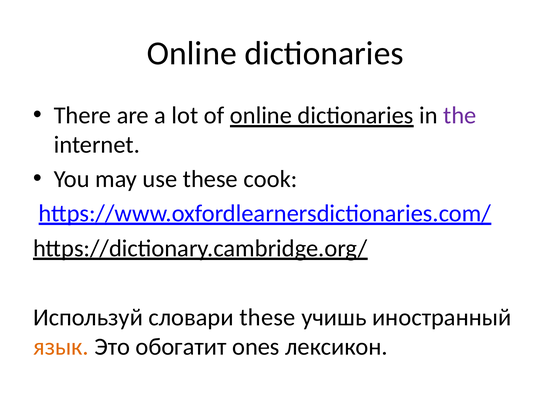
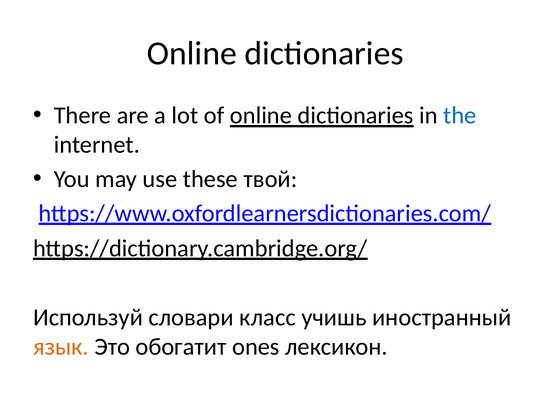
the colour: purple -> blue
cook: cook -> твой
словари these: these -> класс
